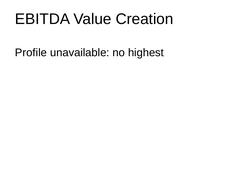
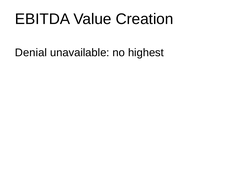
Profile: Profile -> Denial
